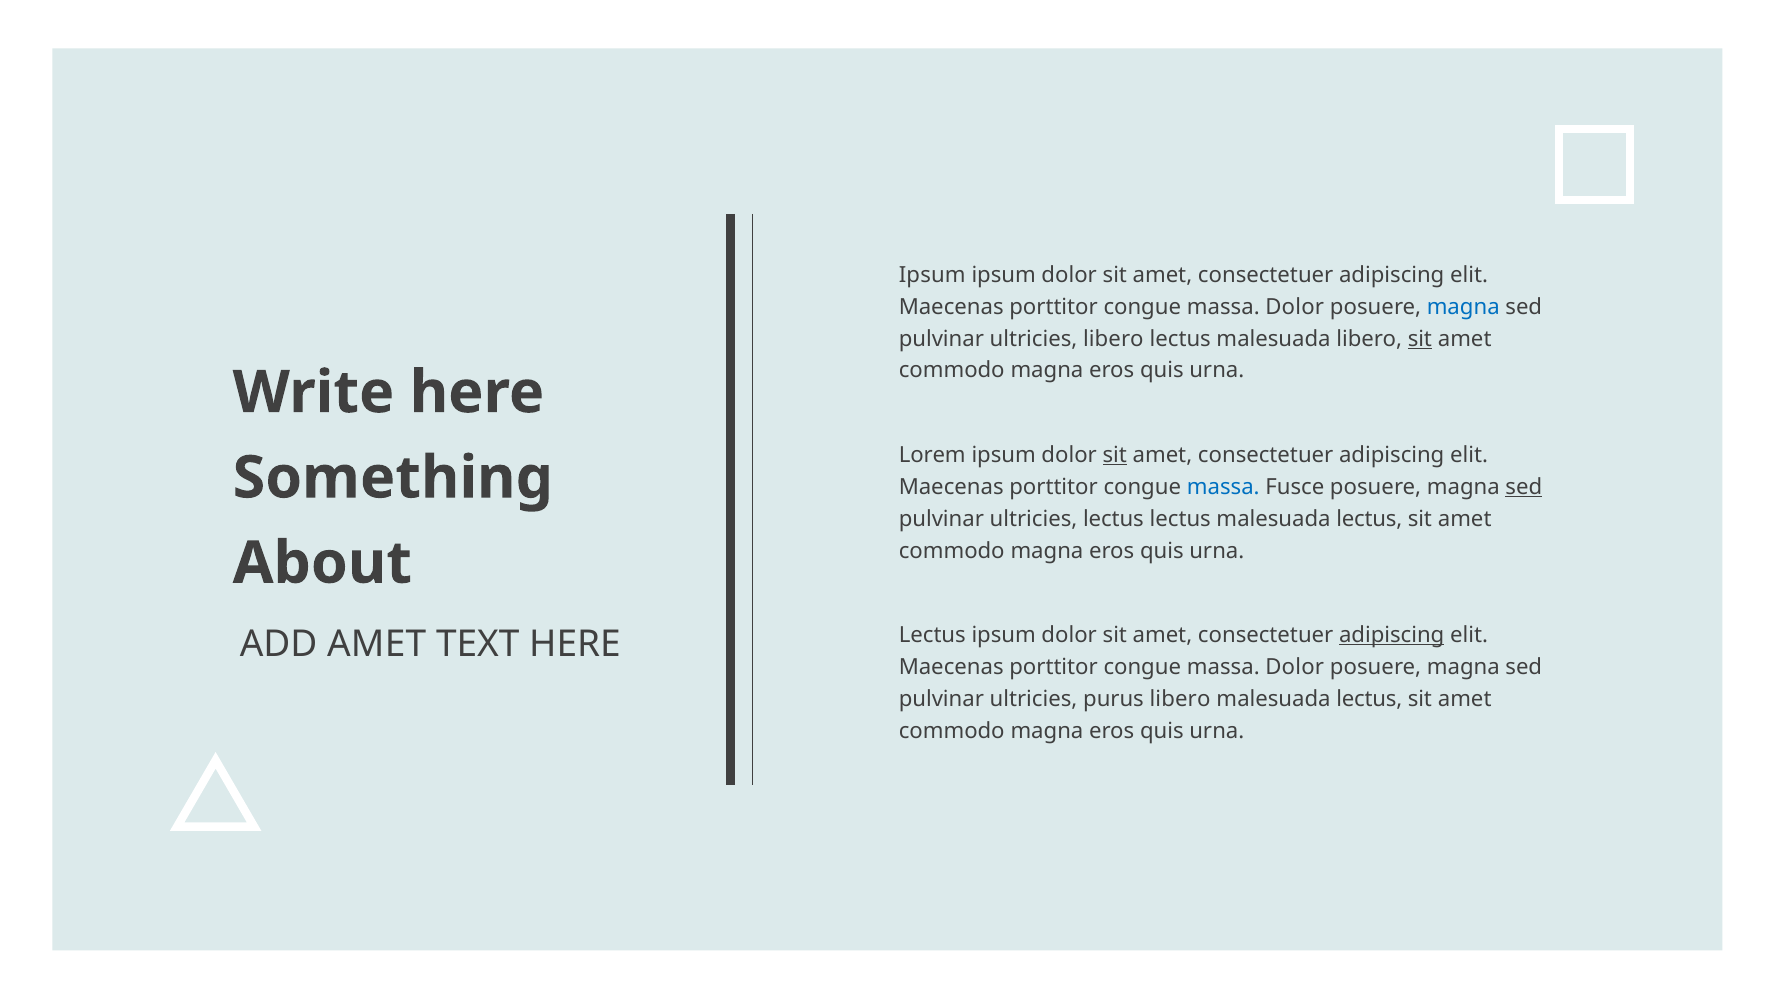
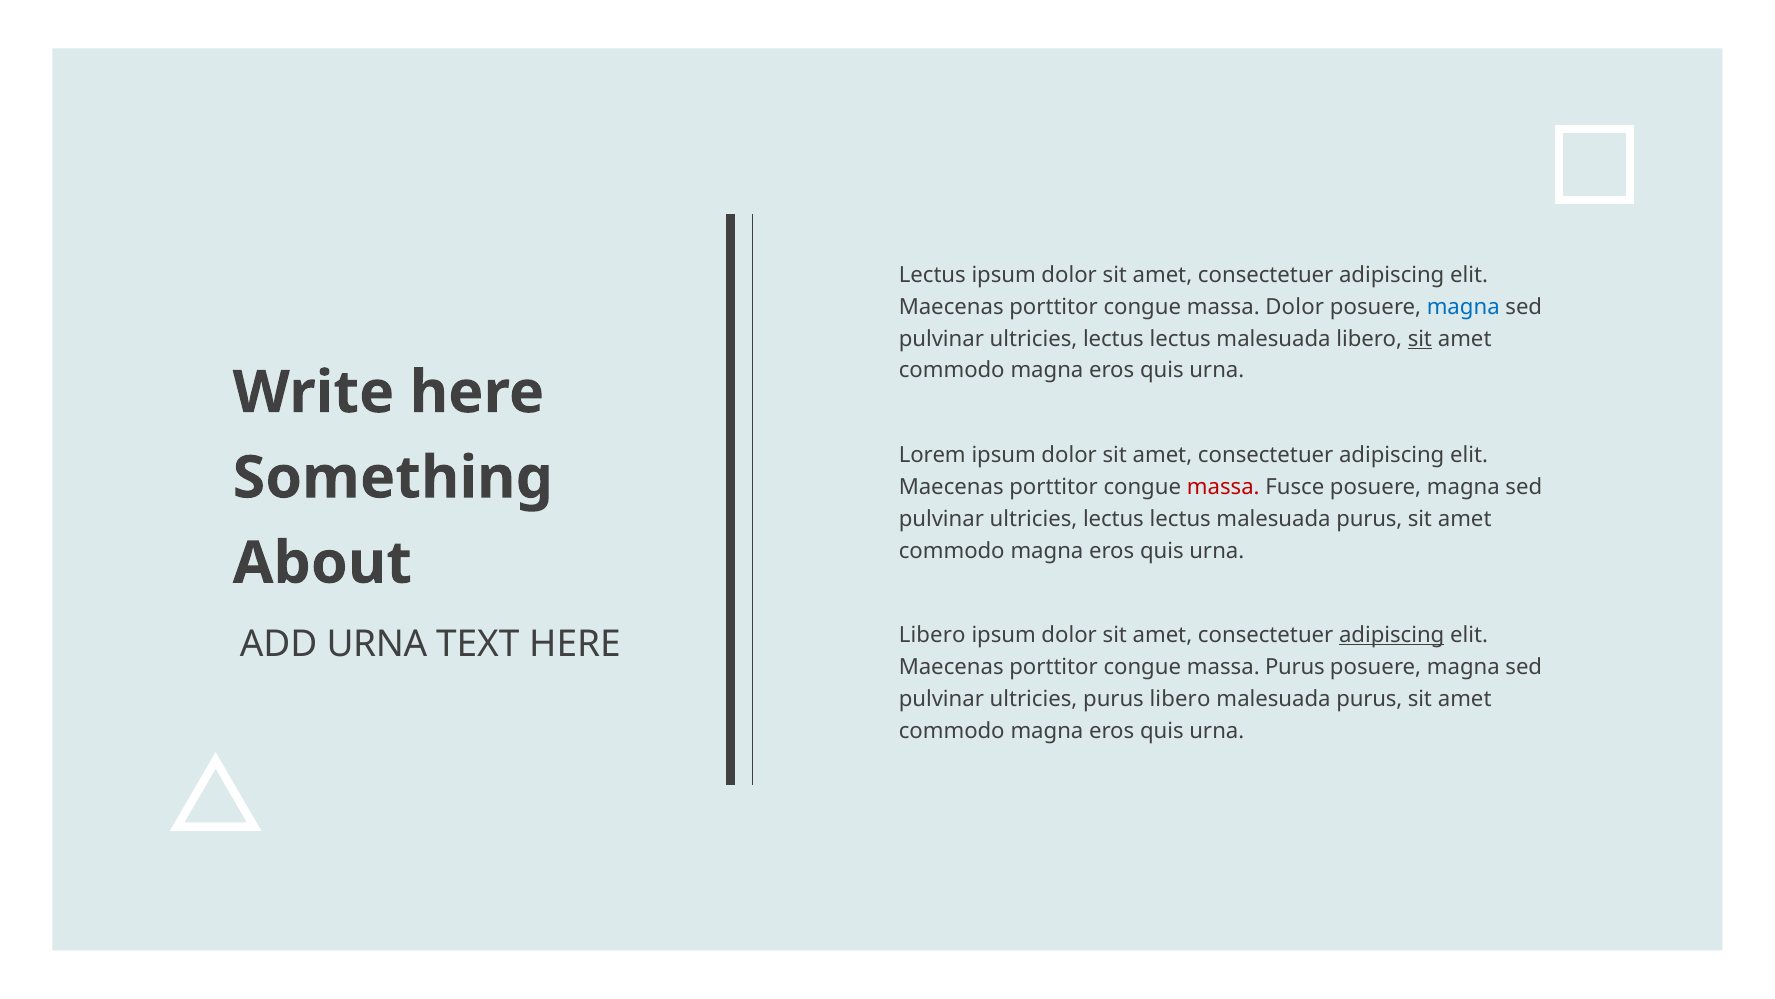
Ipsum at (932, 275): Ipsum -> Lectus
libero at (1113, 339): libero -> lectus
sit at (1115, 455) underline: present -> none
massa at (1223, 487) colour: blue -> red
sed at (1524, 487) underline: present -> none
lectus malesuada lectus: lectus -> purus
Lectus at (932, 635): Lectus -> Libero
ADD AMET: AMET -> URNA
Dolor at (1295, 666): Dolor -> Purus
lectus at (1369, 698): lectus -> purus
